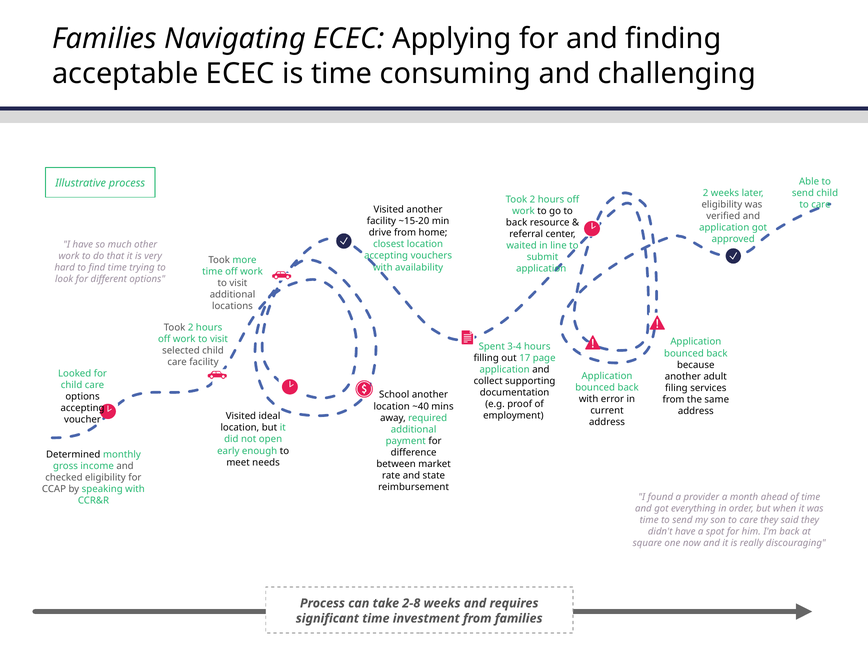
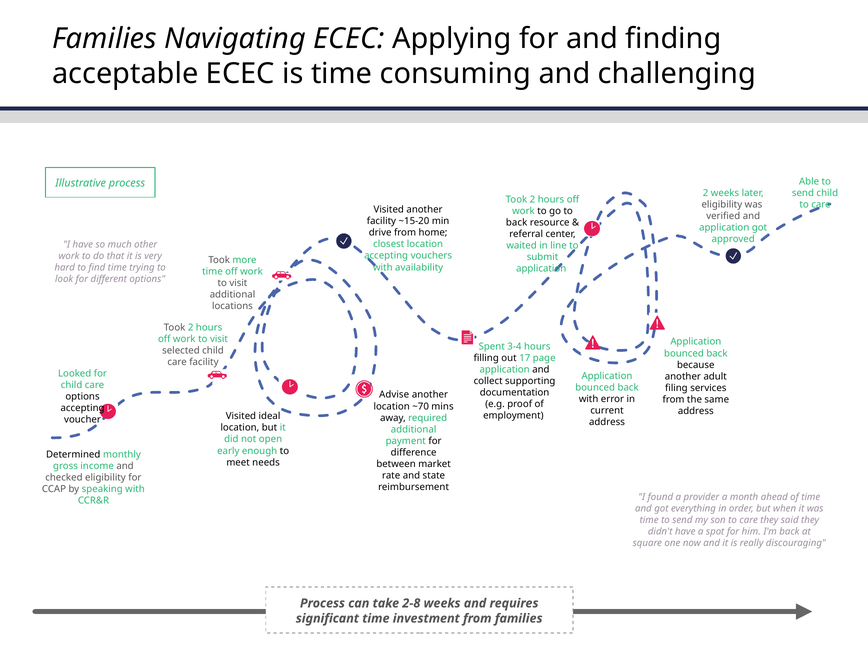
School: School -> Advise
~40: ~40 -> ~70
